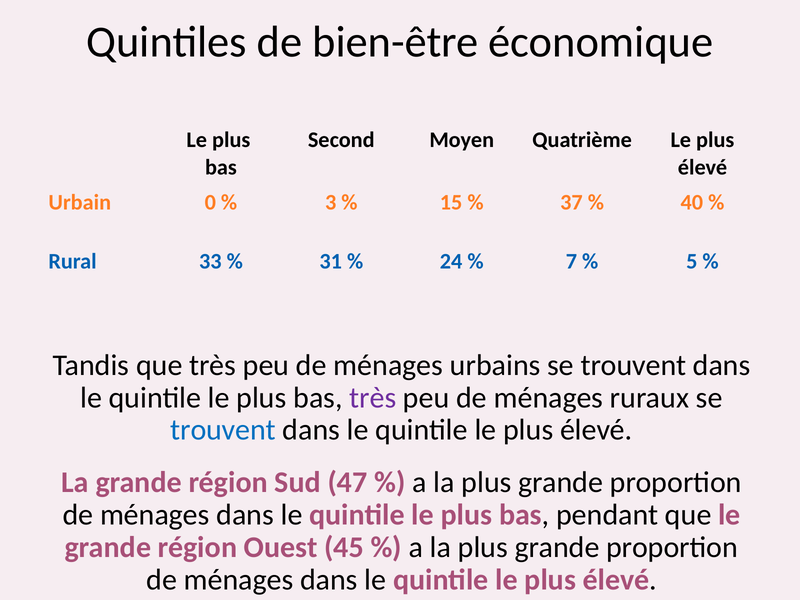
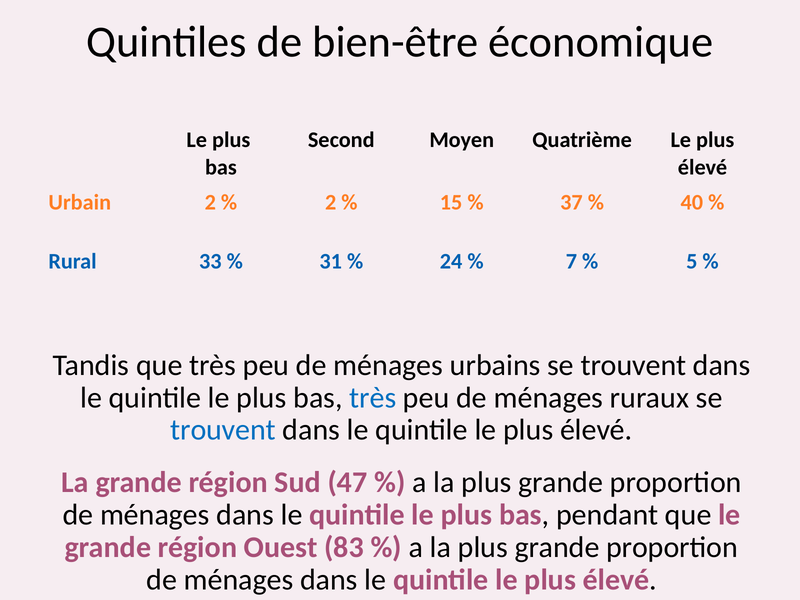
Urbain 0: 0 -> 2
3 at (331, 203): 3 -> 2
très at (373, 398) colour: purple -> blue
45: 45 -> 83
